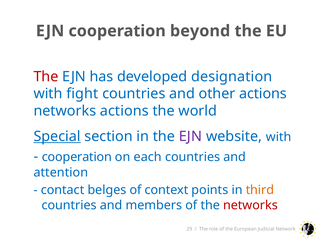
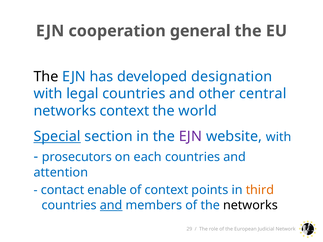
beyond: beyond -> general
The at (46, 77) colour: red -> black
fight: fight -> legal
other actions: actions -> central
networks actions: actions -> context
cooperation at (77, 157): cooperation -> prosecutors
belges: belges -> enable
and at (111, 205) underline: none -> present
networks at (250, 205) colour: red -> black
